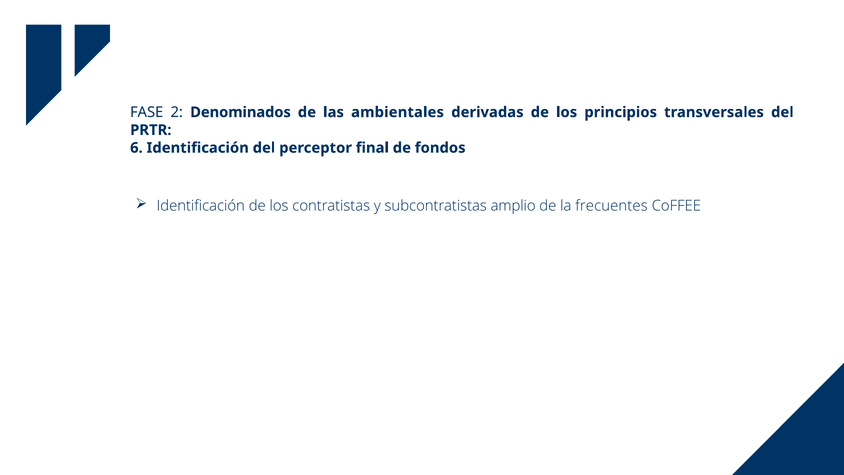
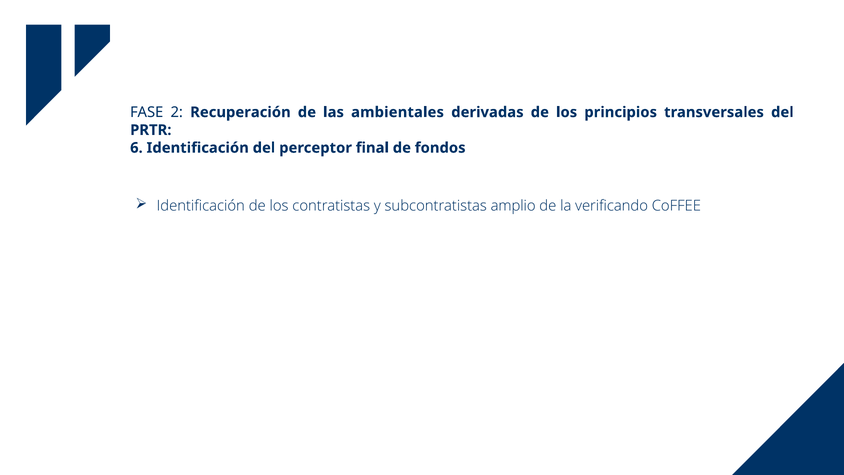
Denominados: Denominados -> Recuperación
frecuentes: frecuentes -> verificando
